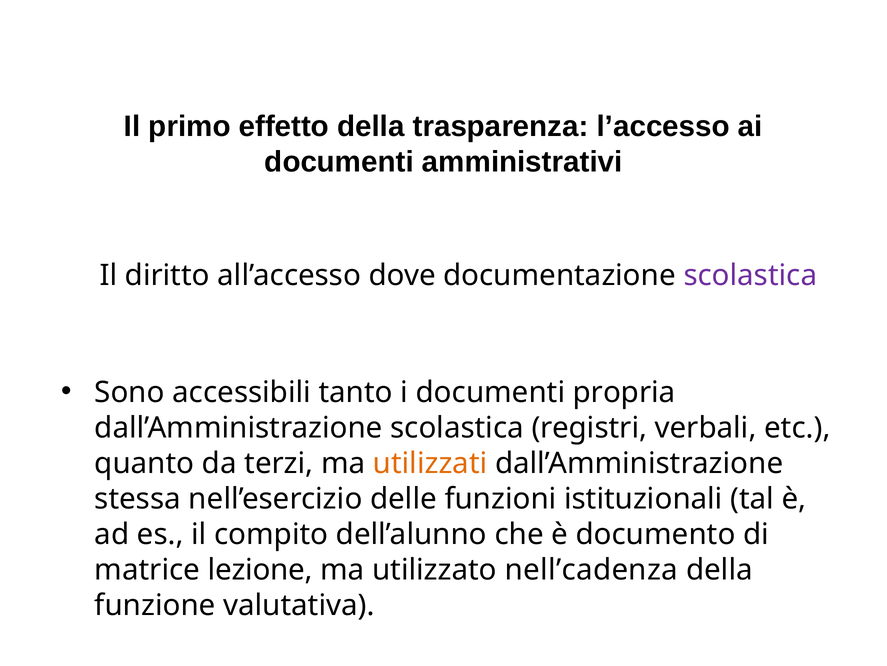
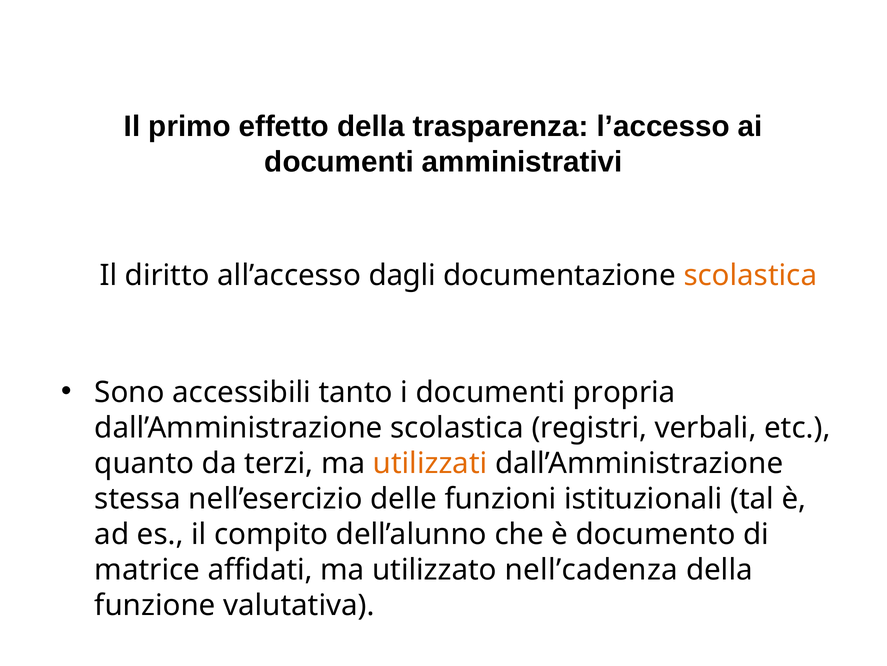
dove: dove -> dagli
scolastica at (750, 275) colour: purple -> orange
lezione: lezione -> affidati
